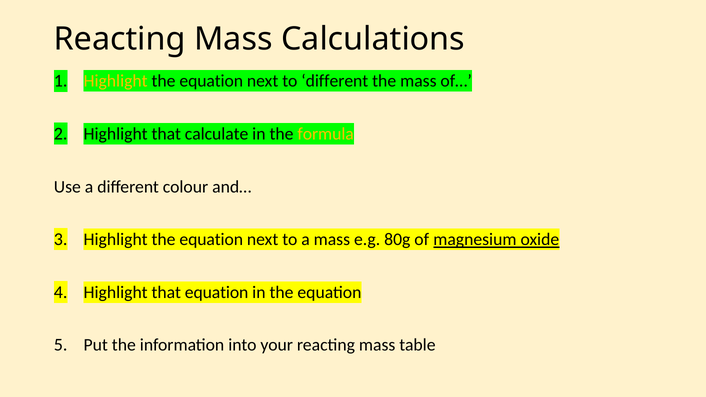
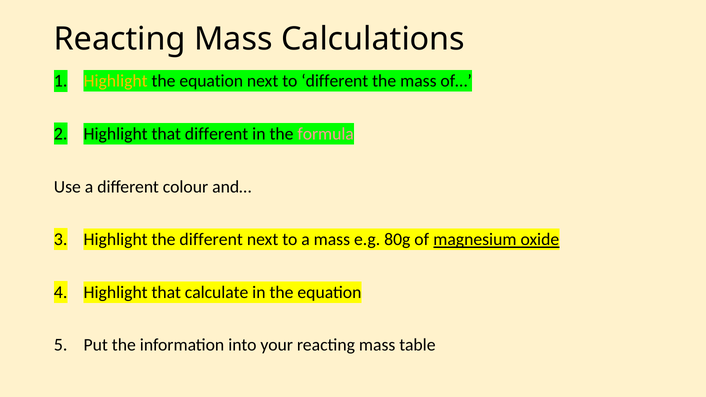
that calculate: calculate -> different
formula colour: yellow -> pink
equation at (211, 240): equation -> different
that equation: equation -> calculate
